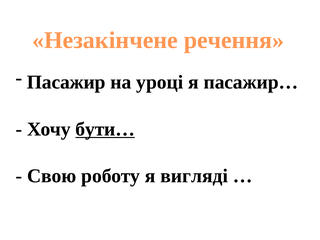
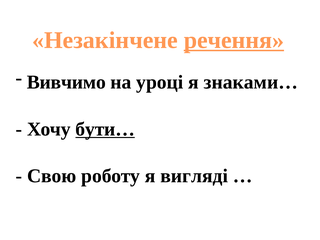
речення underline: none -> present
Пасажир: Пасажир -> Вивчимо
пасажир…: пасажир… -> знаками…
